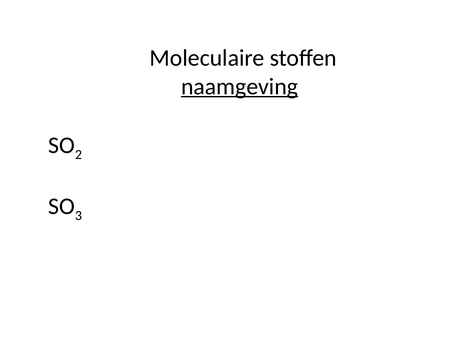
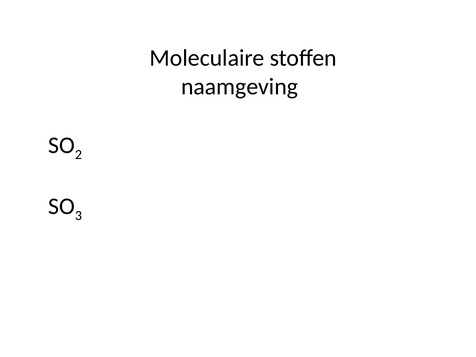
naamgeving underline: present -> none
